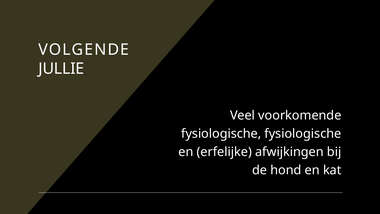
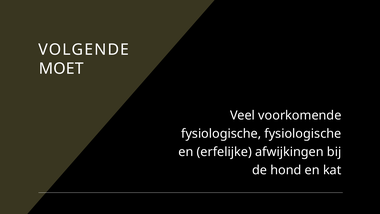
JULLIE: JULLIE -> MOET
